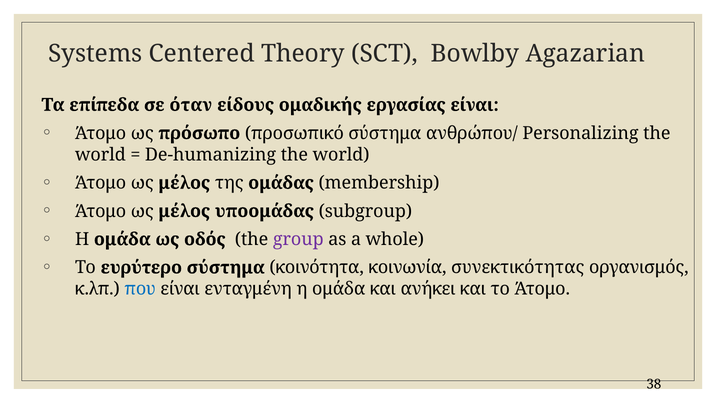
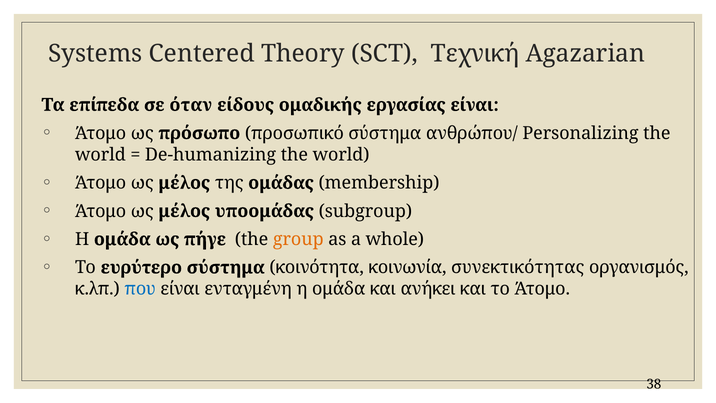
Bowlby: Bowlby -> Tεχνική
οδός: οδός -> πήγε
group colour: purple -> orange
